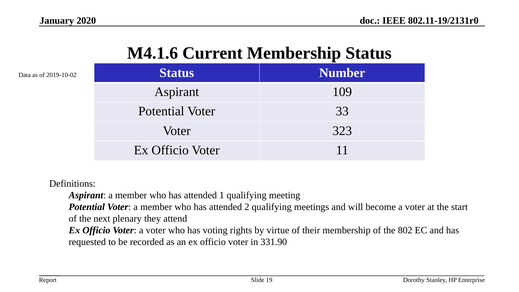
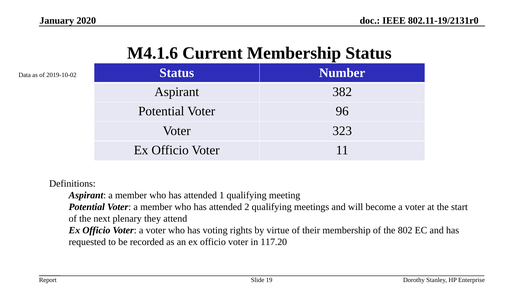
109: 109 -> 382
33: 33 -> 96
331.90: 331.90 -> 117.20
